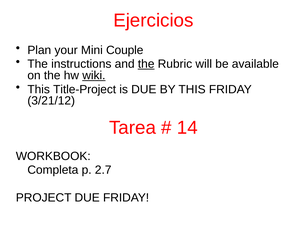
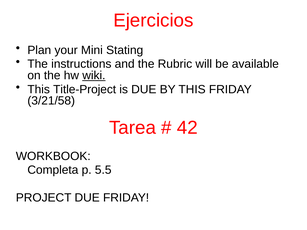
Couple: Couple -> Stating
the at (146, 64) underline: present -> none
3/21/12: 3/21/12 -> 3/21/58
14: 14 -> 42
2.7: 2.7 -> 5.5
